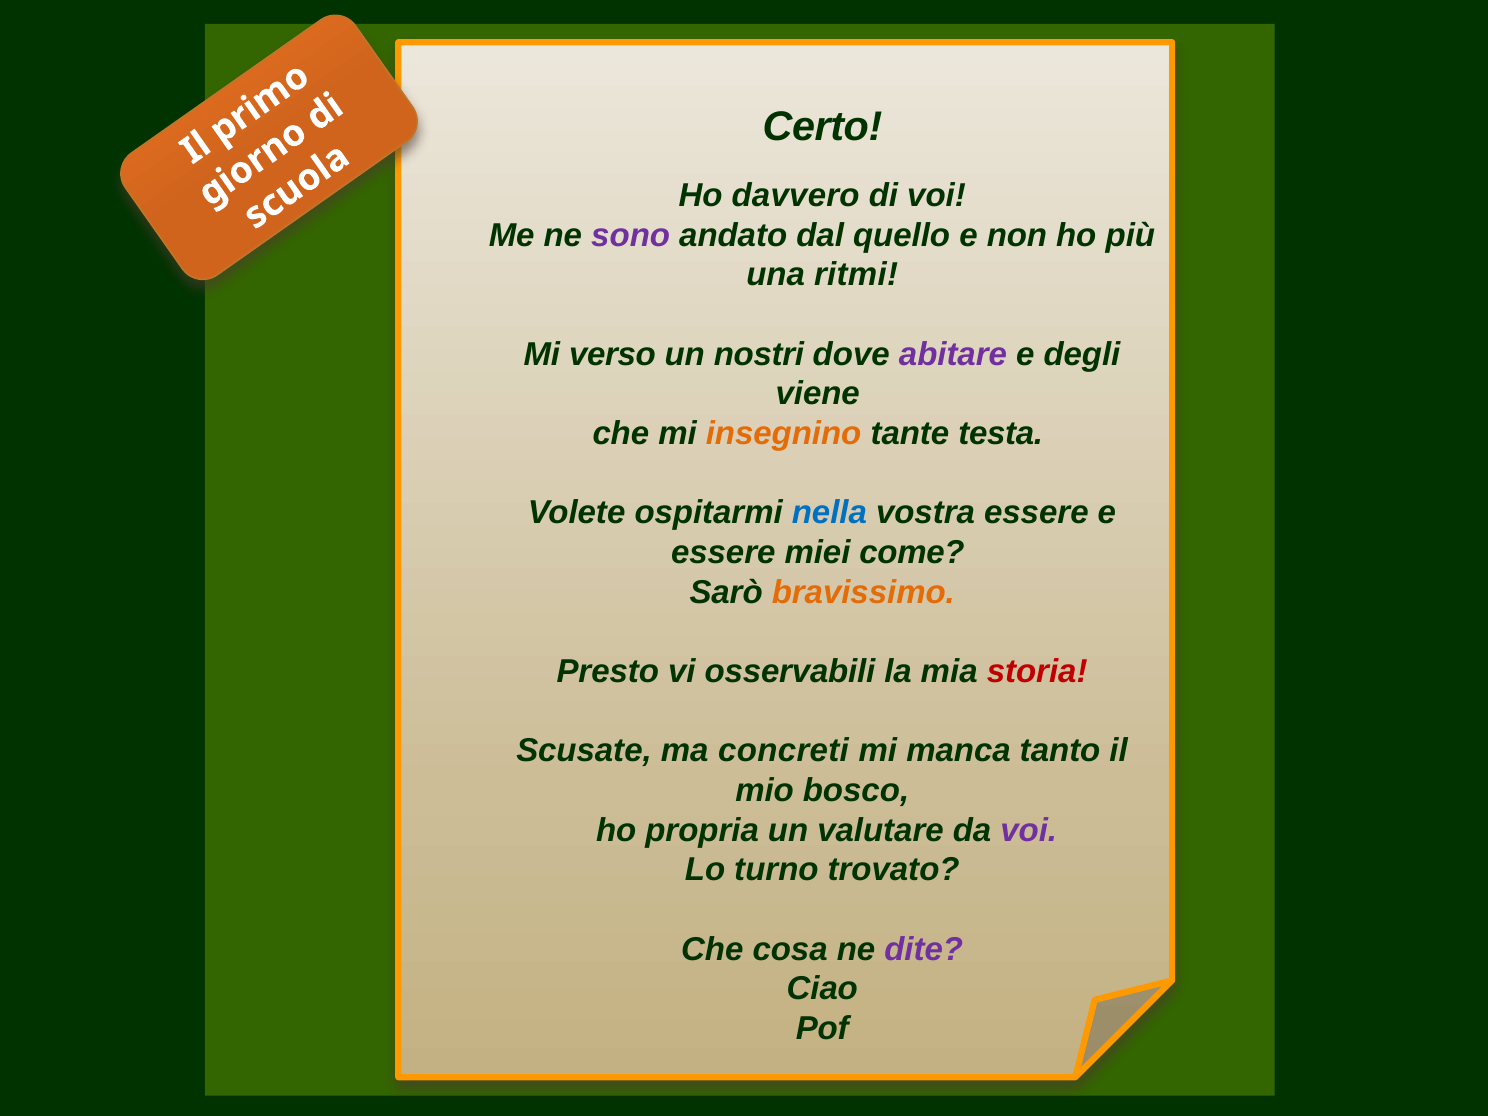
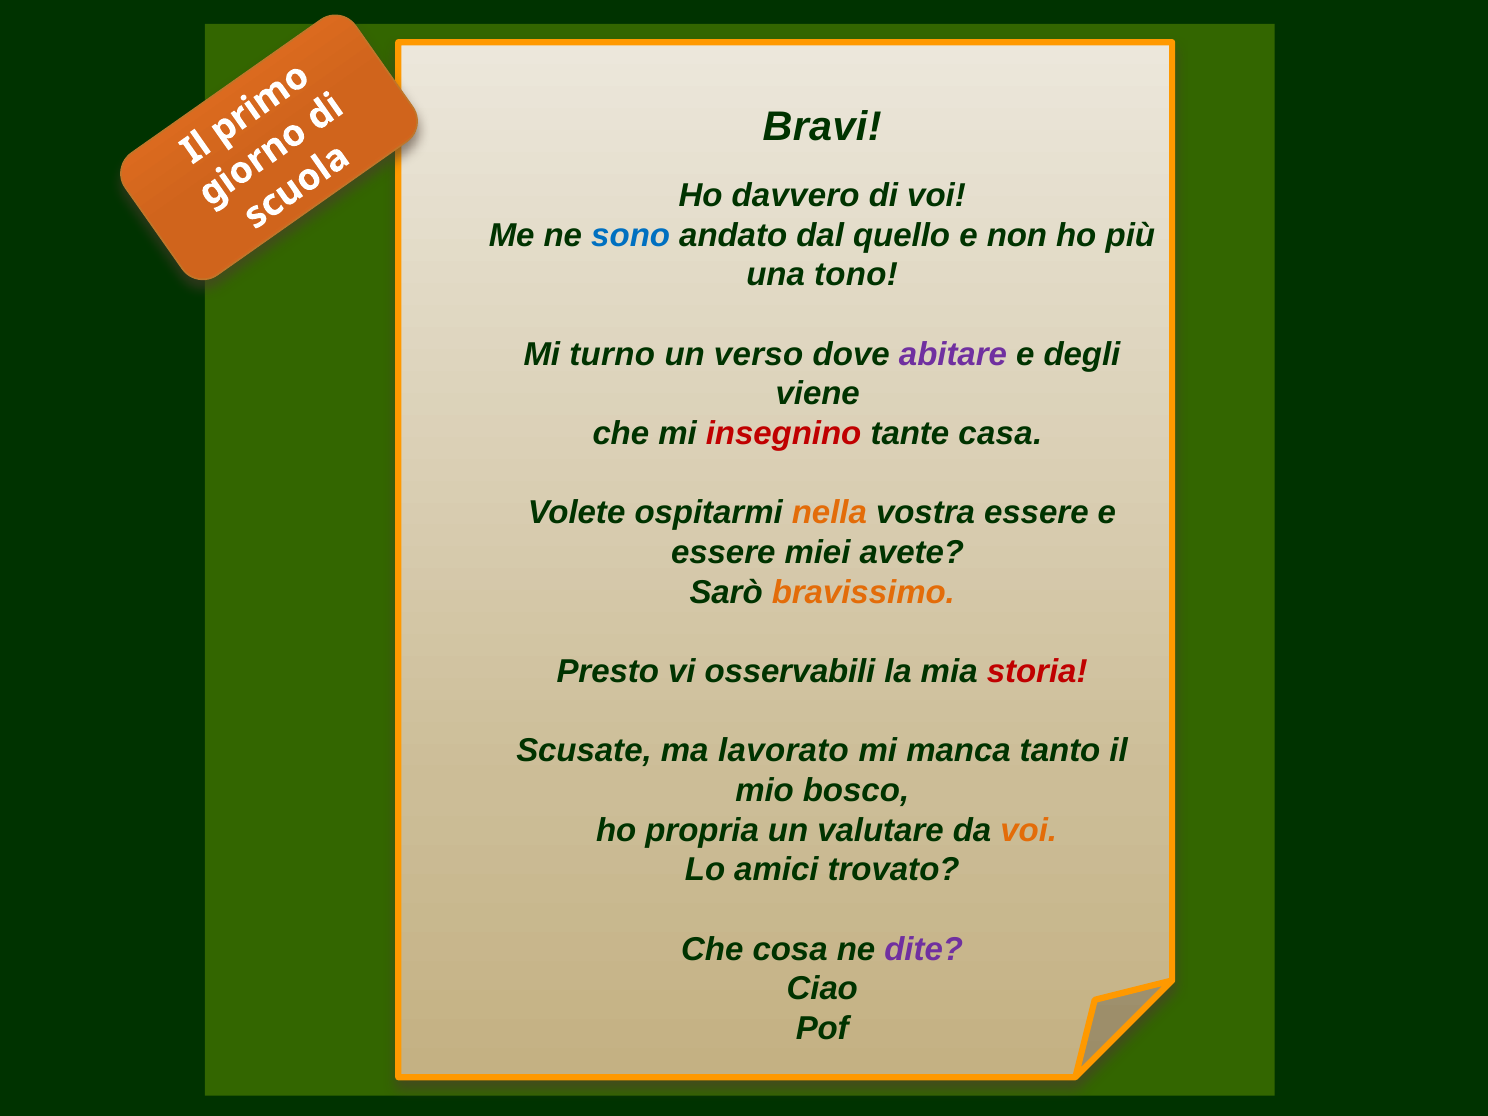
Certo: Certo -> Bravi
sono colour: purple -> blue
ritmi: ritmi -> tono
verso: verso -> turno
nostri: nostri -> verso
insegnino colour: orange -> red
testa: testa -> casa
nella colour: blue -> orange
come: come -> avete
concreti: concreti -> lavorato
voi at (1029, 830) colour: purple -> orange
turno: turno -> amici
